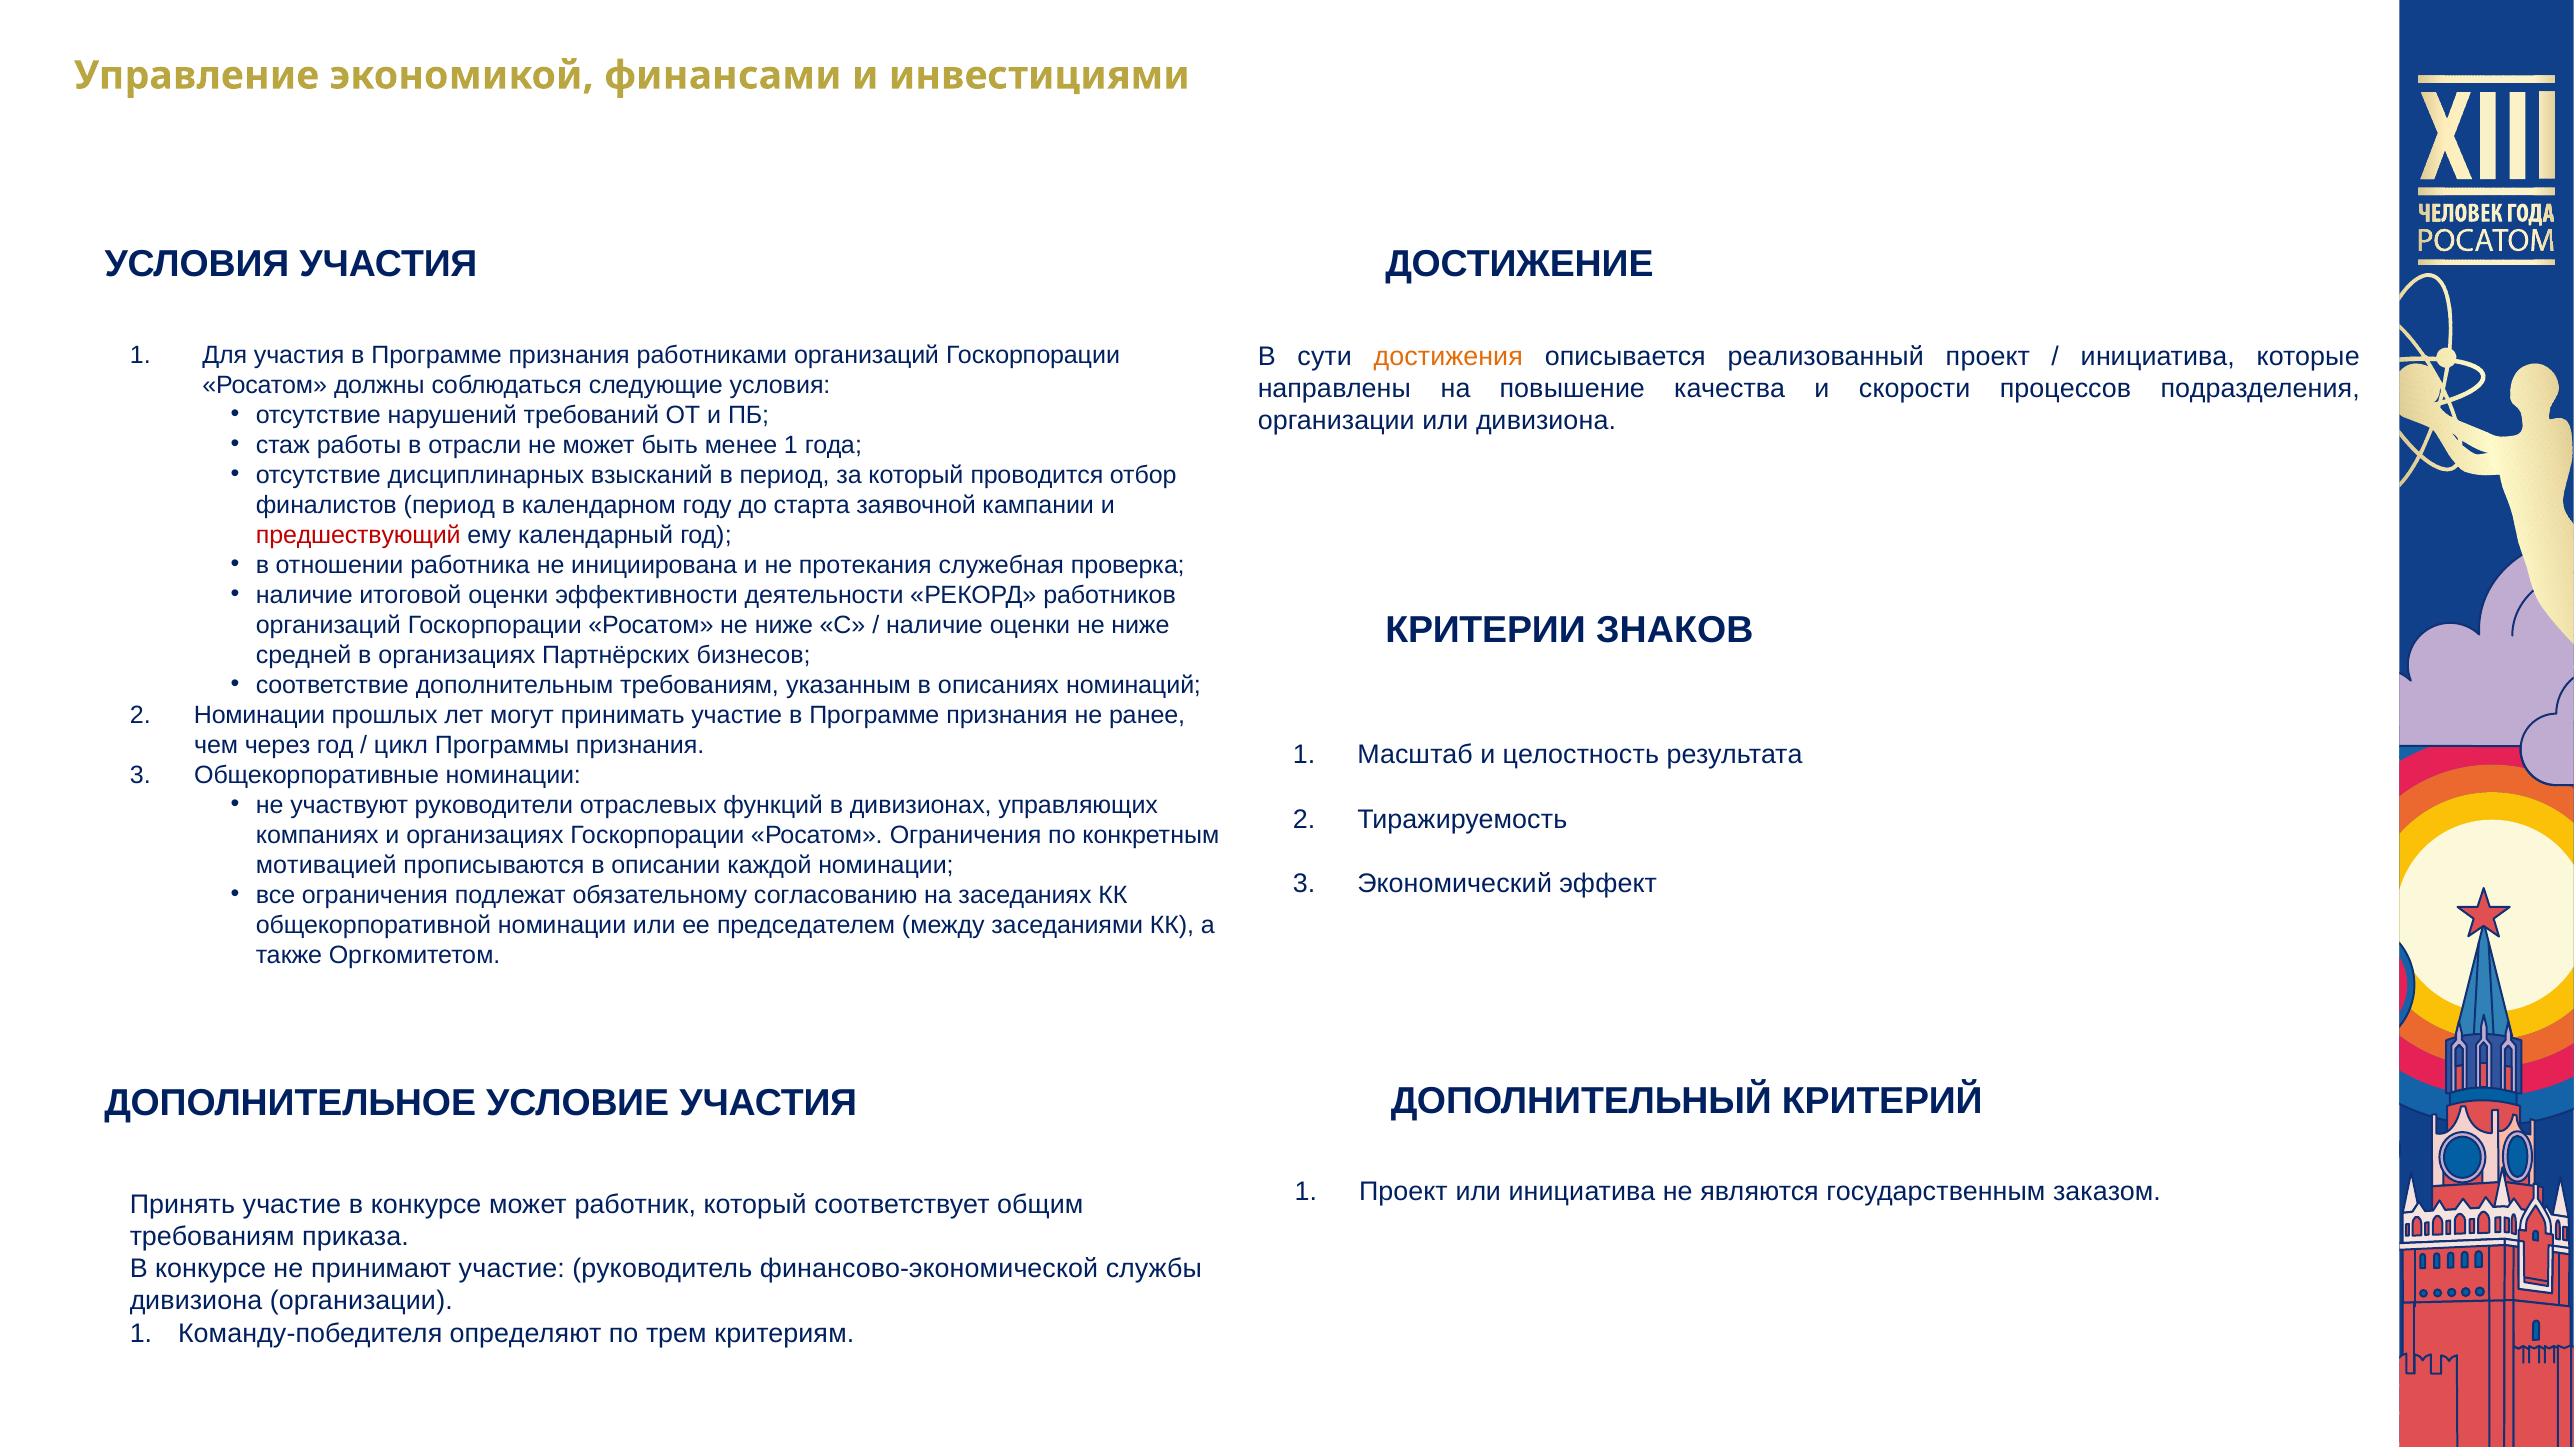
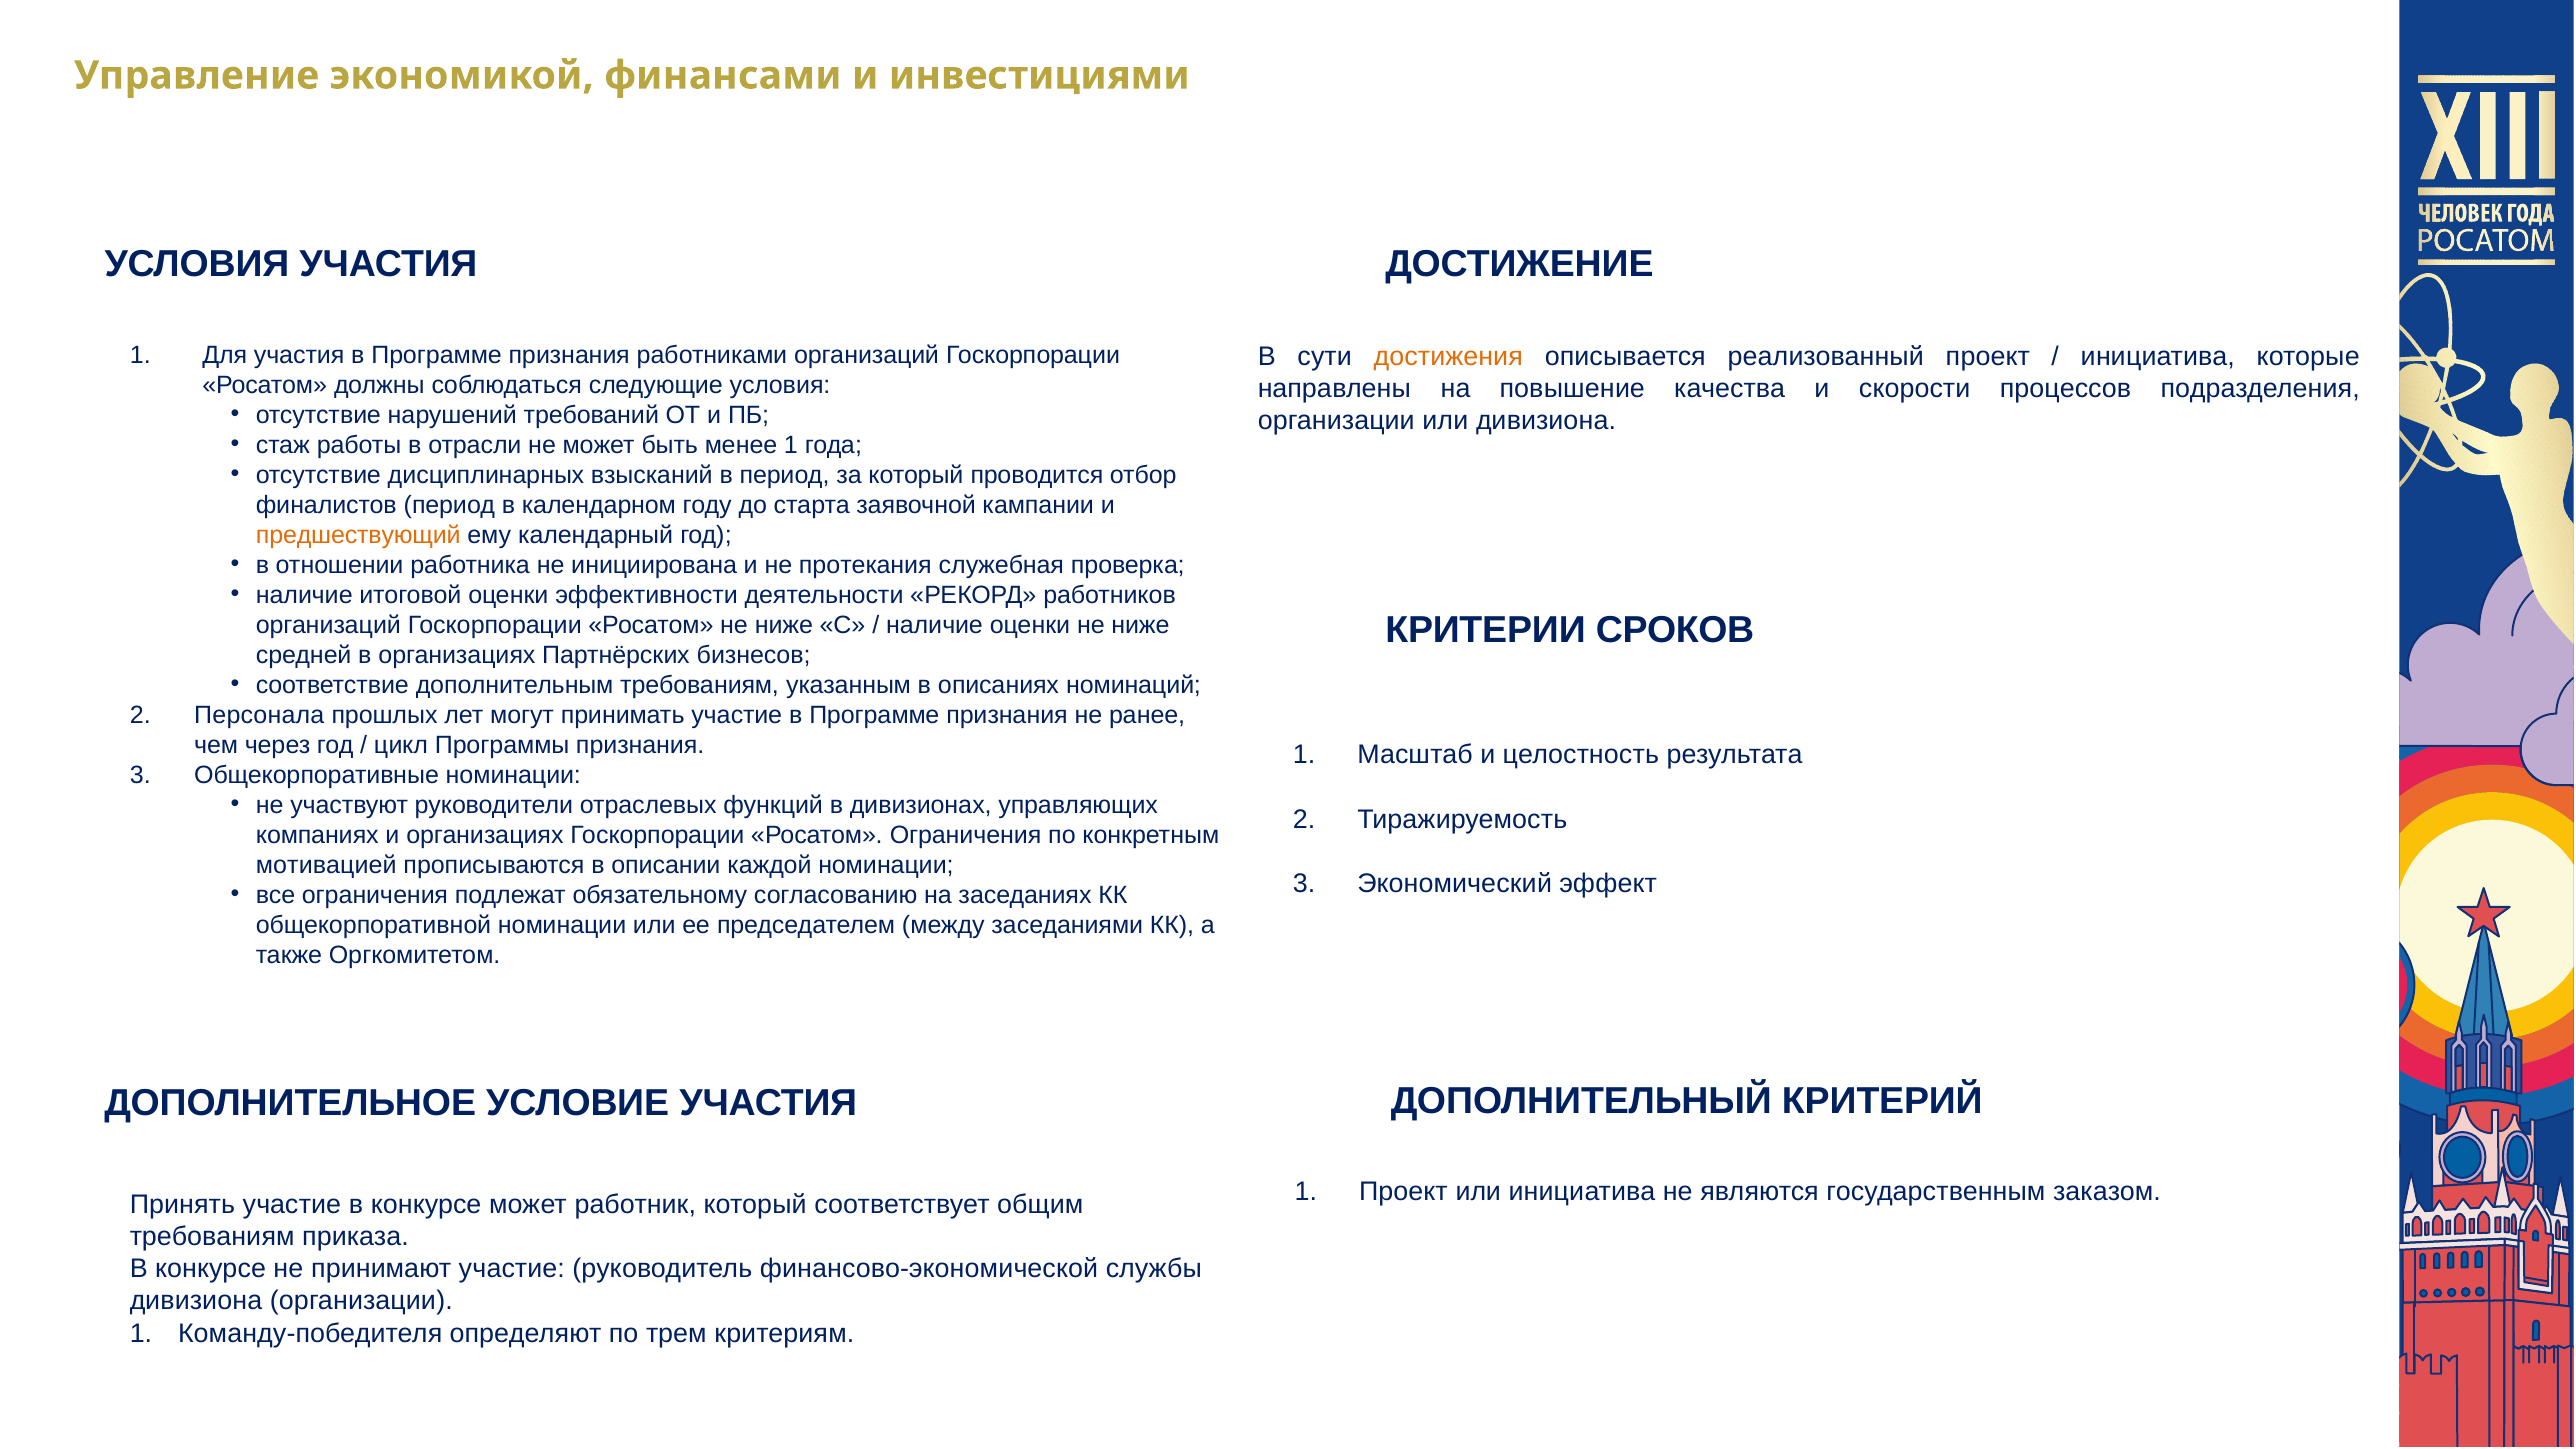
предшествующий colour: red -> orange
ЗНАКОВ: ЗНАКОВ -> СРОКОВ
Номинации at (260, 715): Номинации -> Персонала
